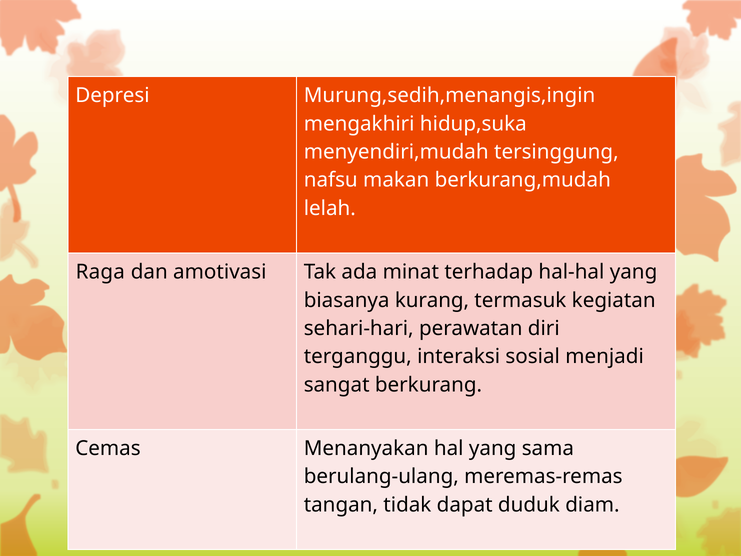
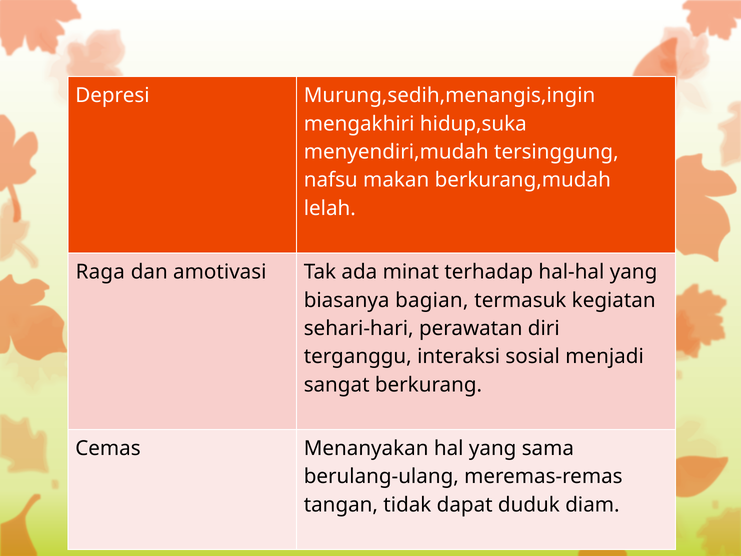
kurang: kurang -> bagian
